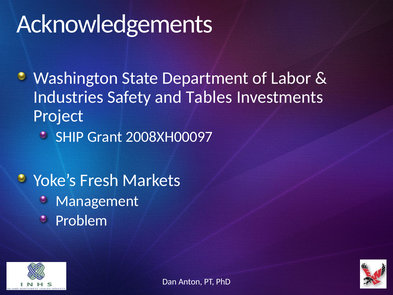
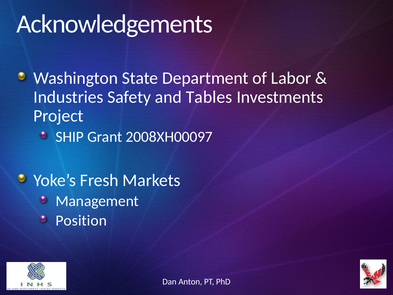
Problem: Problem -> Position
